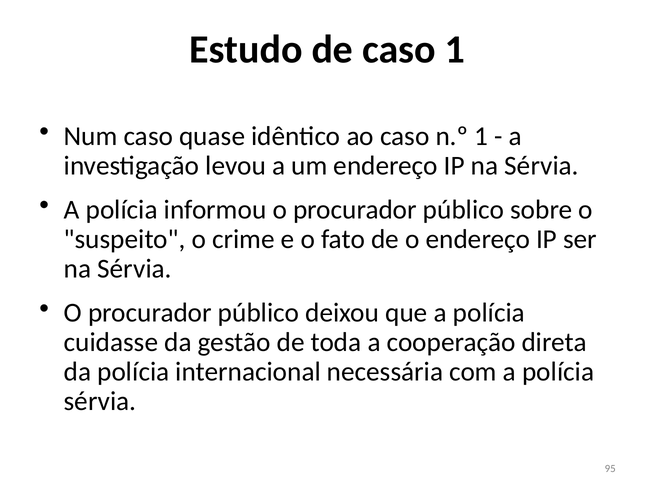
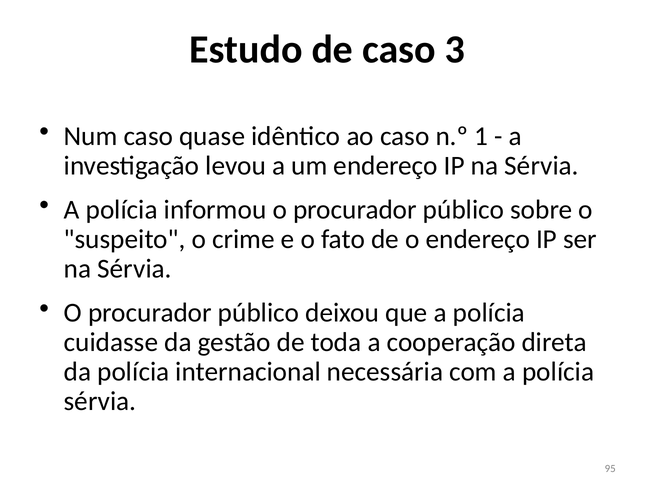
caso 1: 1 -> 3
